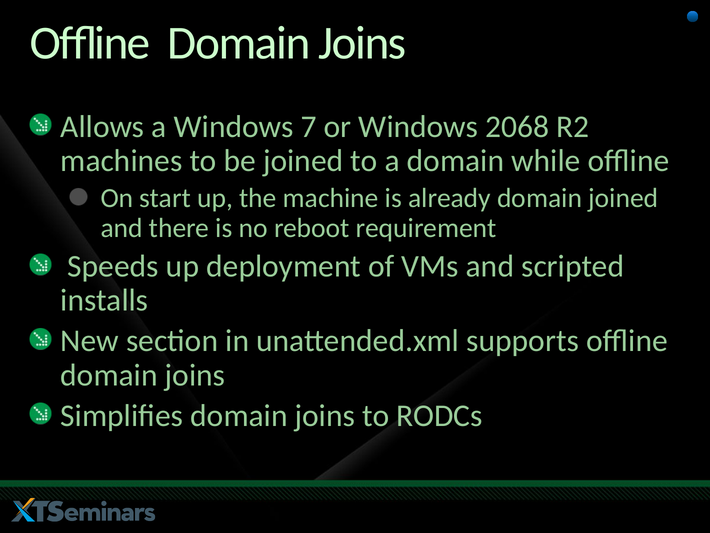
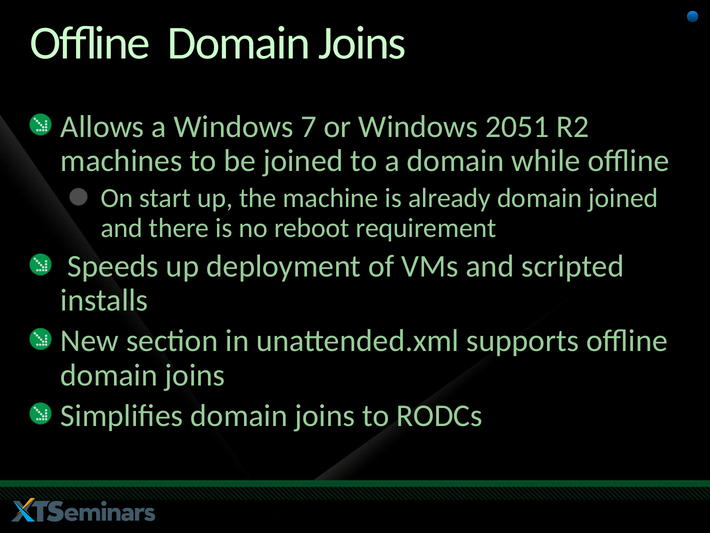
2068: 2068 -> 2051
